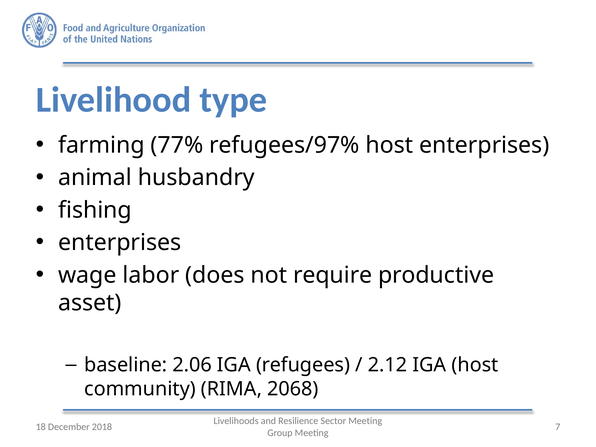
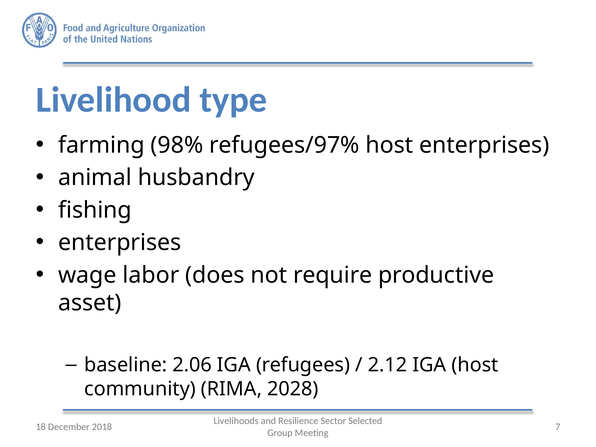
77%: 77% -> 98%
2068: 2068 -> 2028
Sector Meeting: Meeting -> Selected
